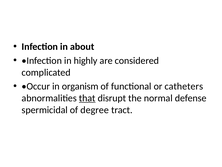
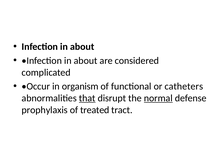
highly at (86, 60): highly -> about
normal underline: none -> present
spermicidal: spermicidal -> prophylaxis
degree: degree -> treated
